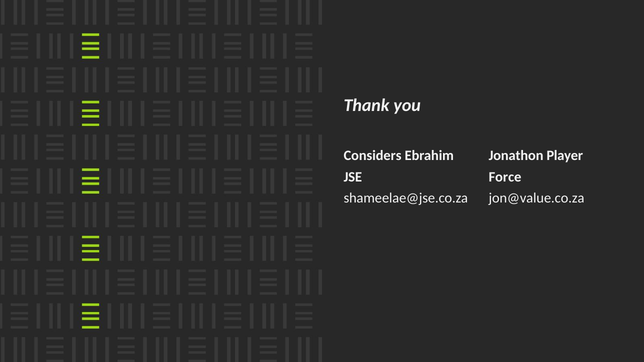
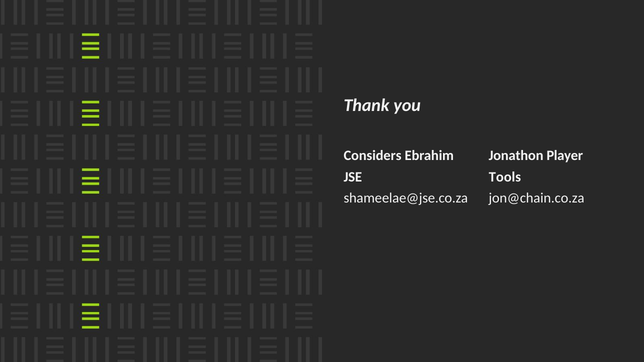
Force: Force -> Tools
jon@value.co.za: jon@value.co.za -> jon@chain.co.za
